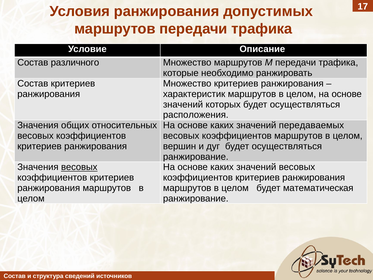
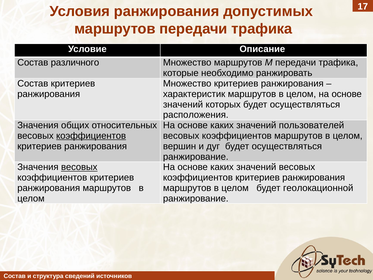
передаваемых: передаваемых -> пользователей
коэффициентов at (91, 136) underline: none -> present
математическая: математическая -> геолокационной
